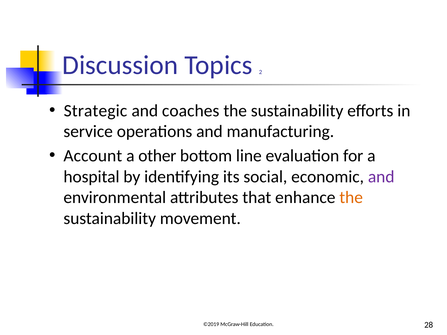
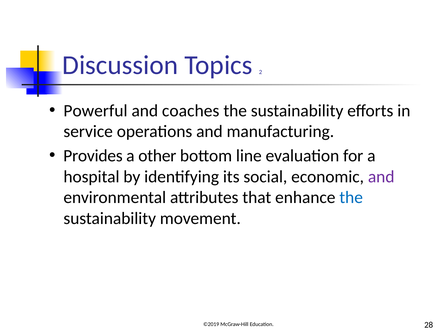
Strategic: Strategic -> Powerful
Account: Account -> Provides
the at (351, 198) colour: orange -> blue
